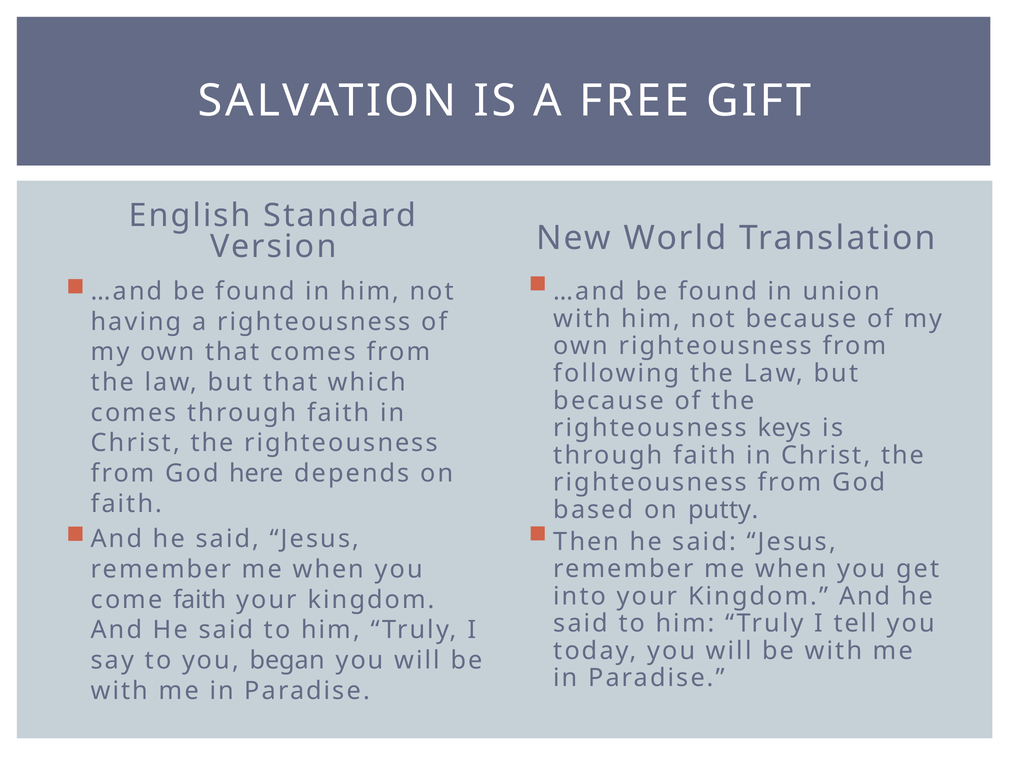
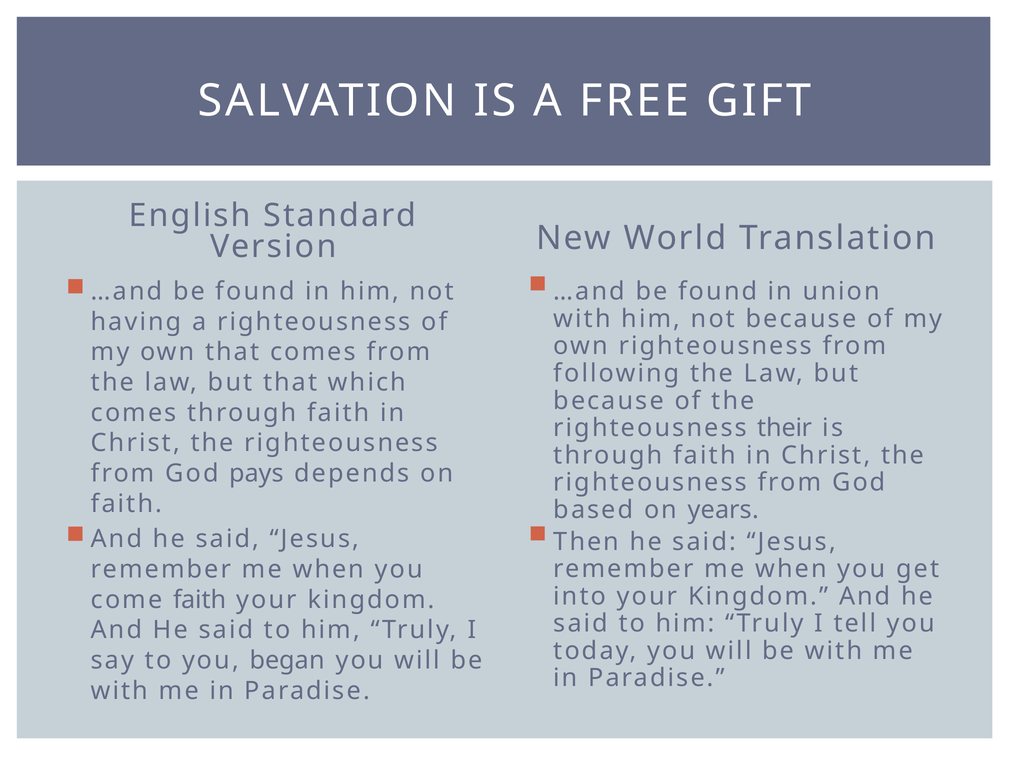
keys: keys -> their
here: here -> pays
putty: putty -> years
